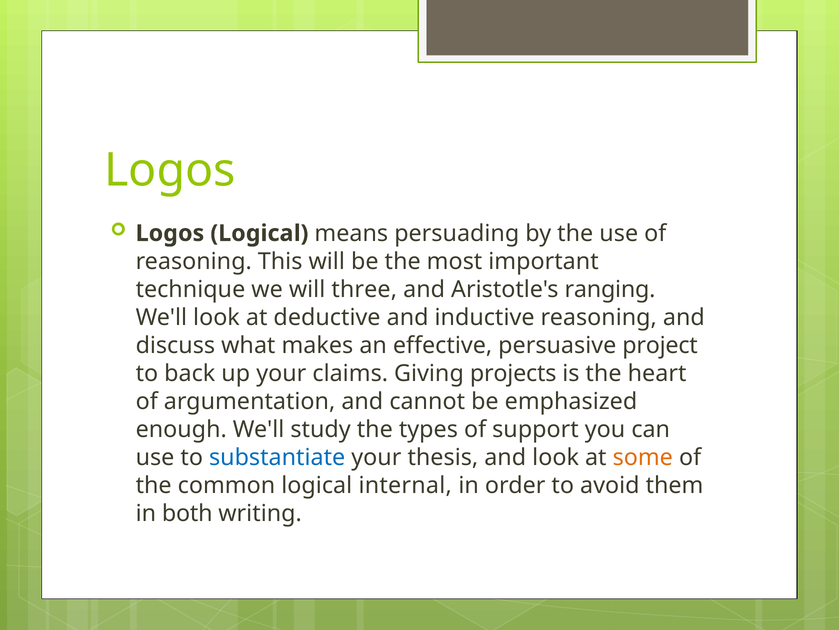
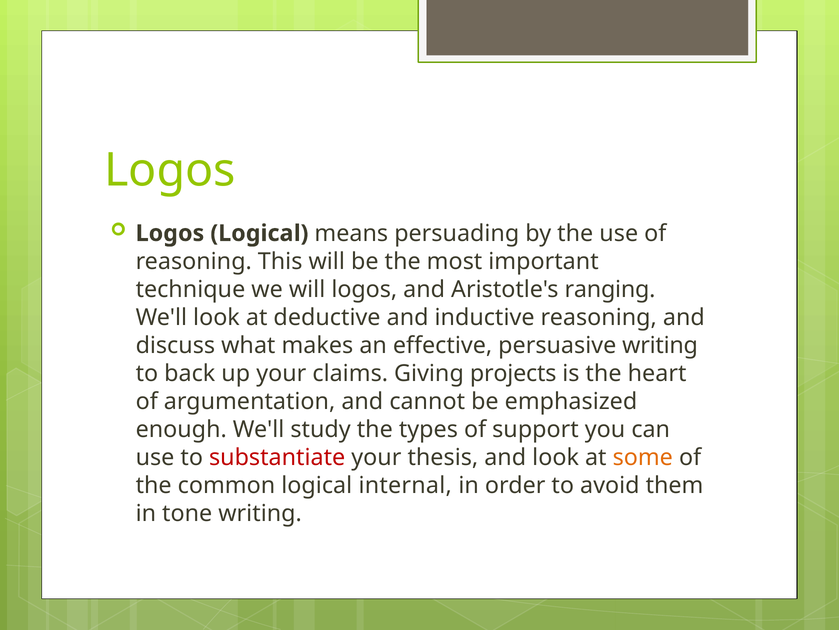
will three: three -> logos
persuasive project: project -> writing
substantiate colour: blue -> red
both: both -> tone
